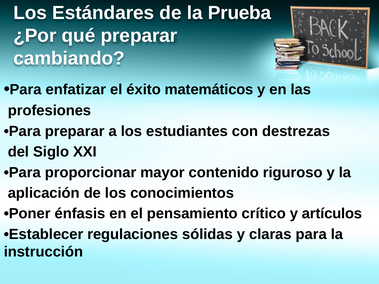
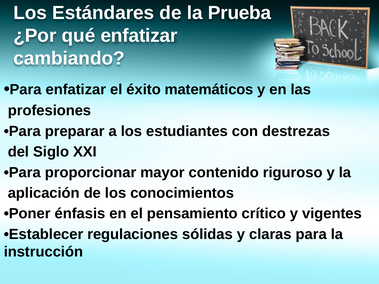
qué preparar: preparar -> enfatizar
artículos: artículos -> vigentes
